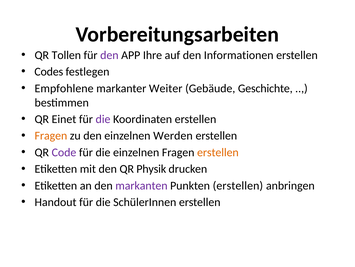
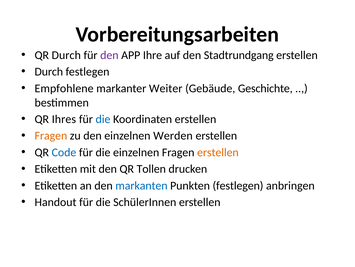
QR Tollen: Tollen -> Durch
Informationen: Informationen -> Stadtrundgang
Codes at (49, 72): Codes -> Durch
Einet: Einet -> Ihres
die at (103, 119) colour: purple -> blue
Code colour: purple -> blue
Physik: Physik -> Tollen
markanten colour: purple -> blue
Punkten erstellen: erstellen -> festlegen
